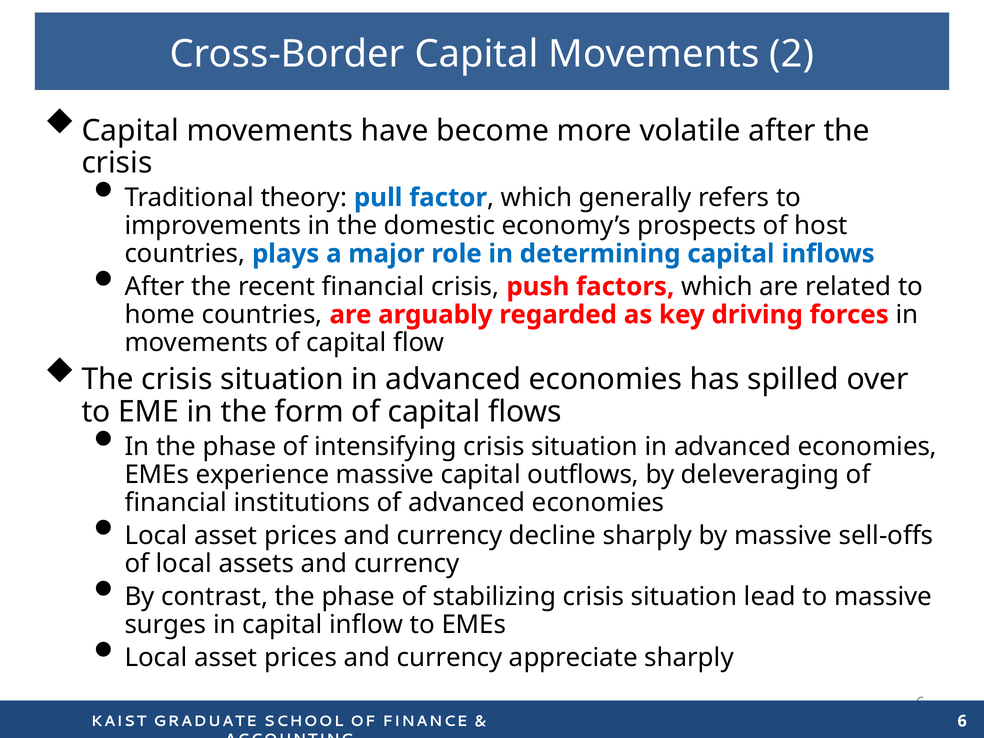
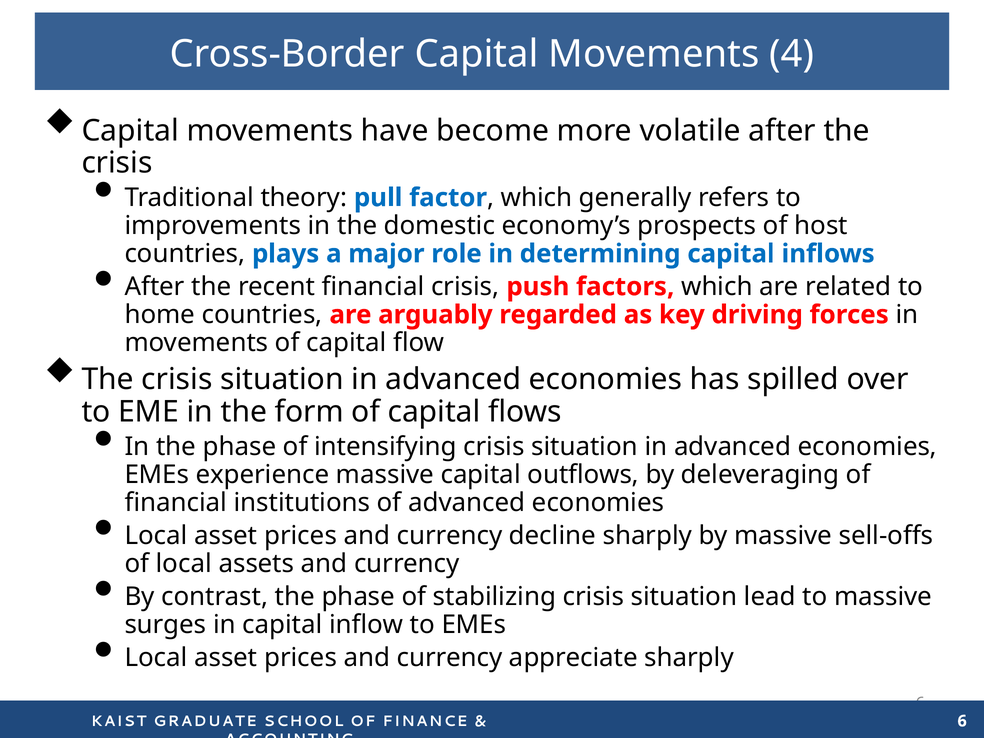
2: 2 -> 4
